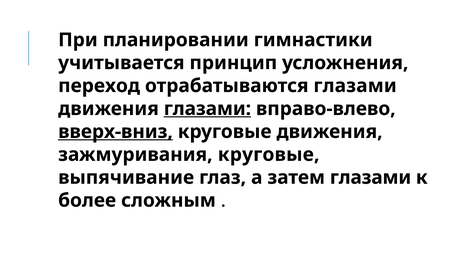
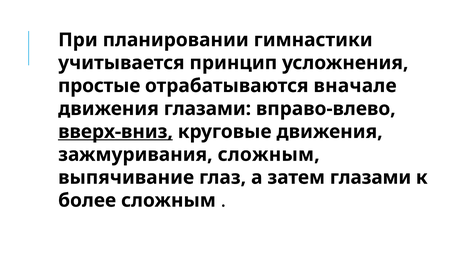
переход: переход -> простые
отрабатываются глазами: глазами -> вначале
глазами at (207, 109) underline: present -> none
зажмуривания круговые: круговые -> сложным
